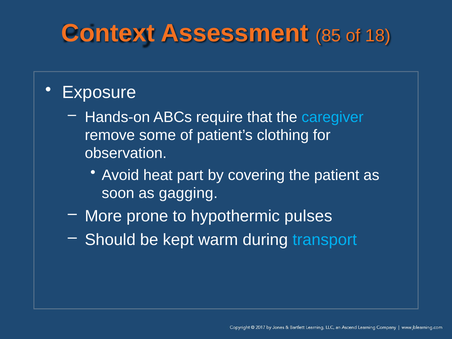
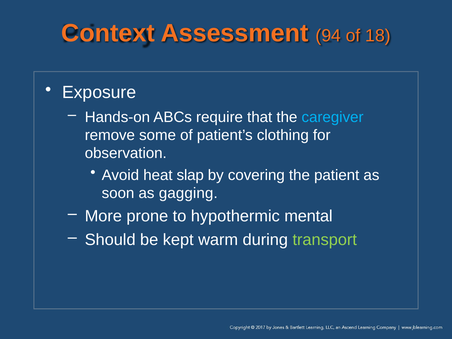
85: 85 -> 94
part: part -> slap
pulses: pulses -> mental
transport colour: light blue -> light green
